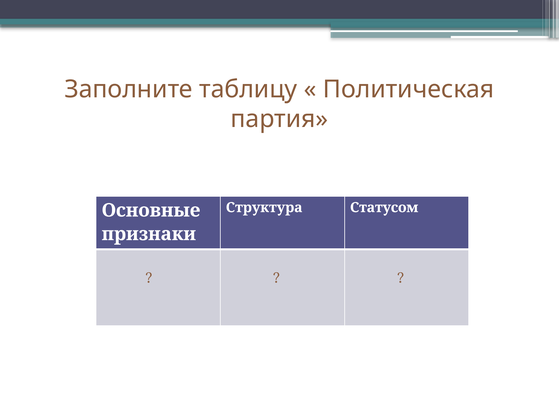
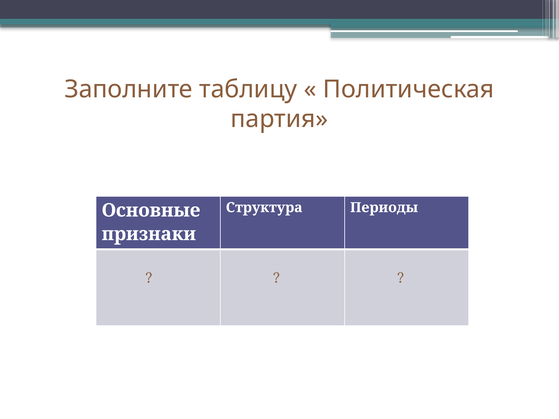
Статусом: Статусом -> Периоды
